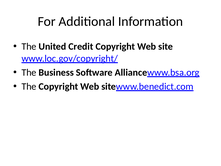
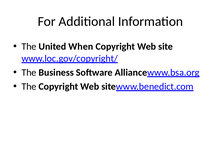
Credit: Credit -> When
